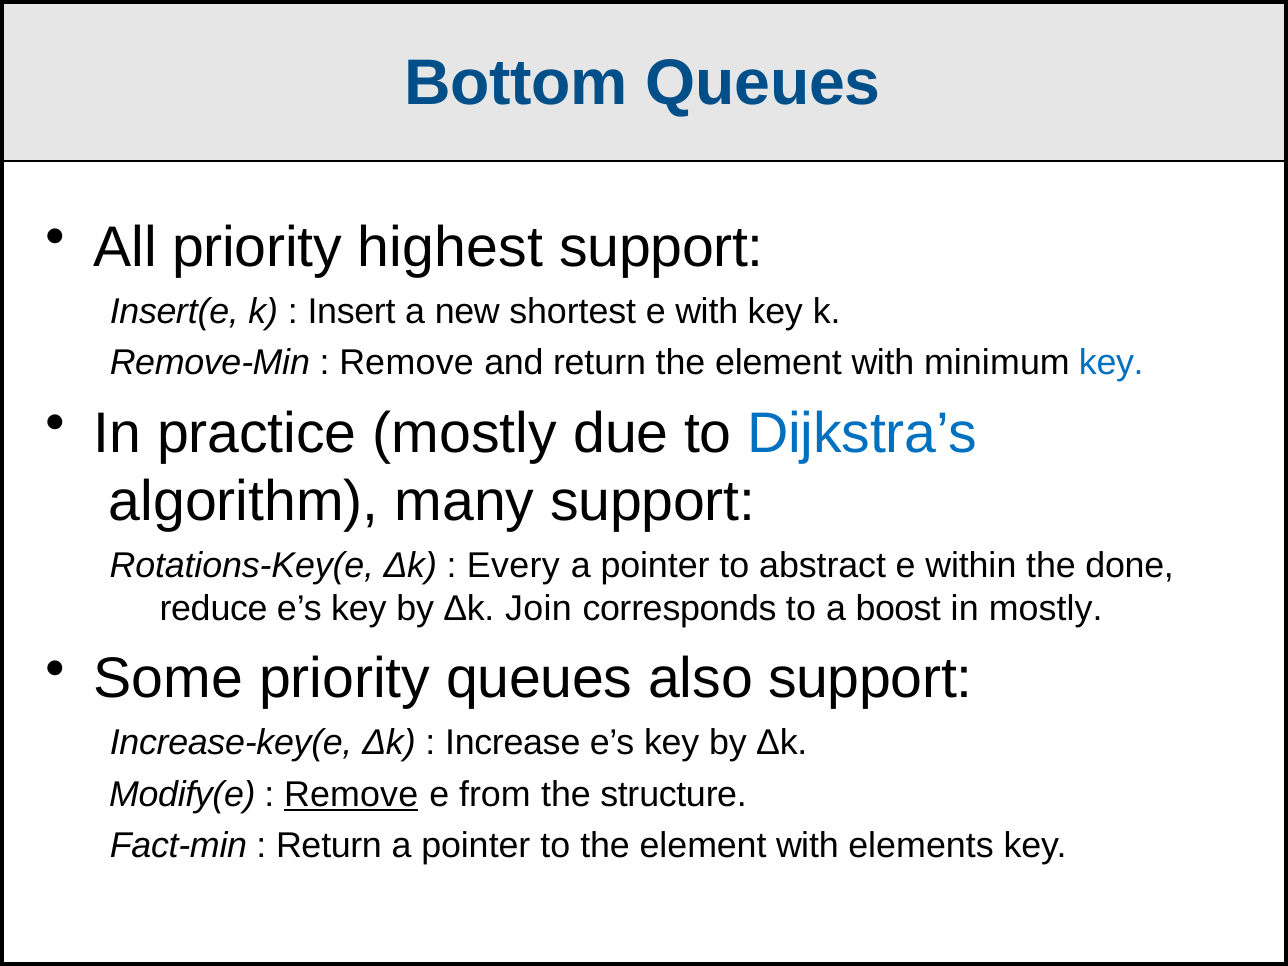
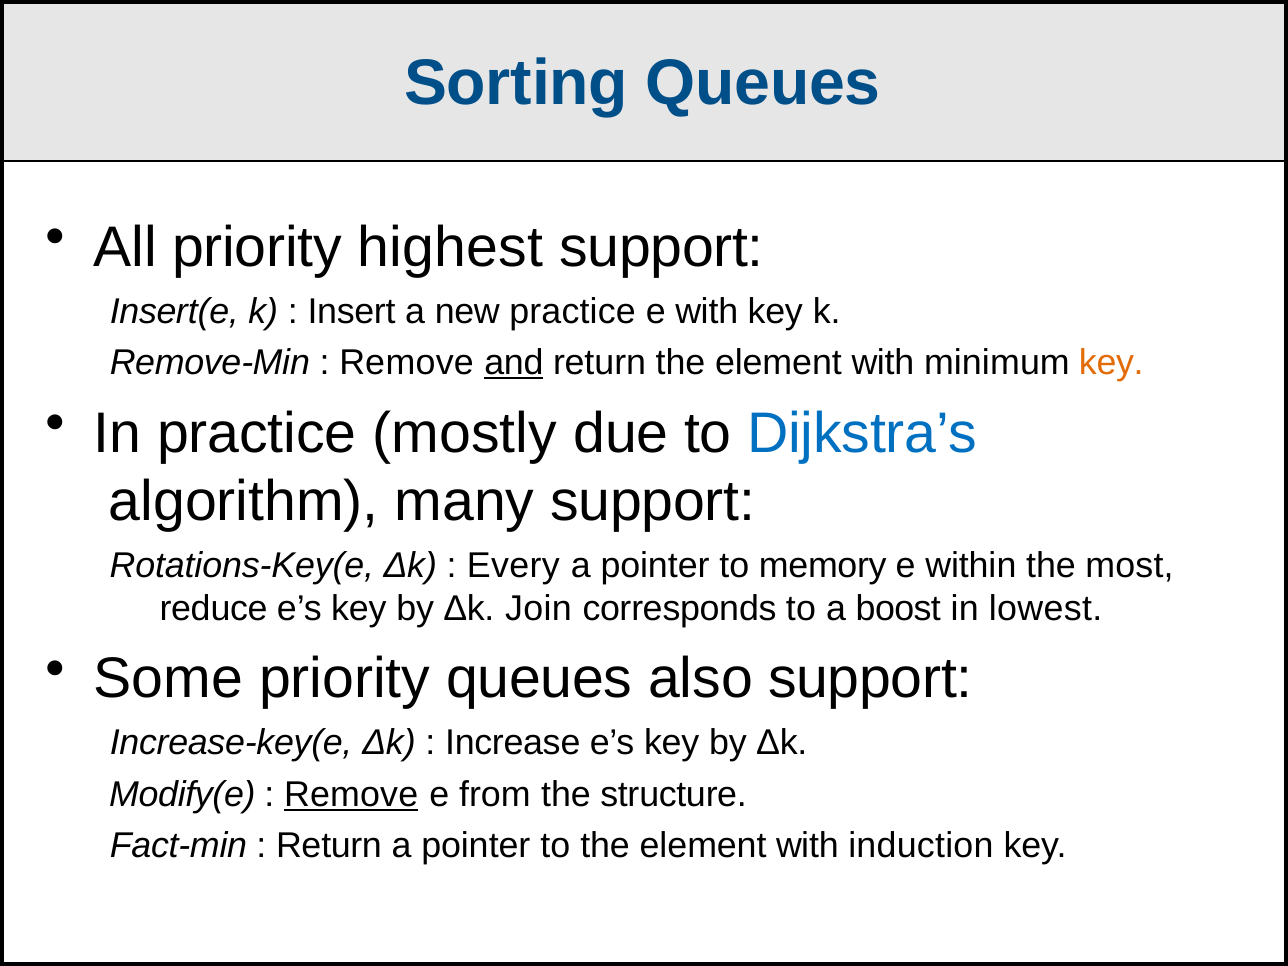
Bottom: Bottom -> Sorting
new shortest: shortest -> practice
and underline: none -> present
key at (1111, 363) colour: blue -> orange
abstract: abstract -> memory
done: done -> most
in mostly: mostly -> lowest
elements: elements -> induction
